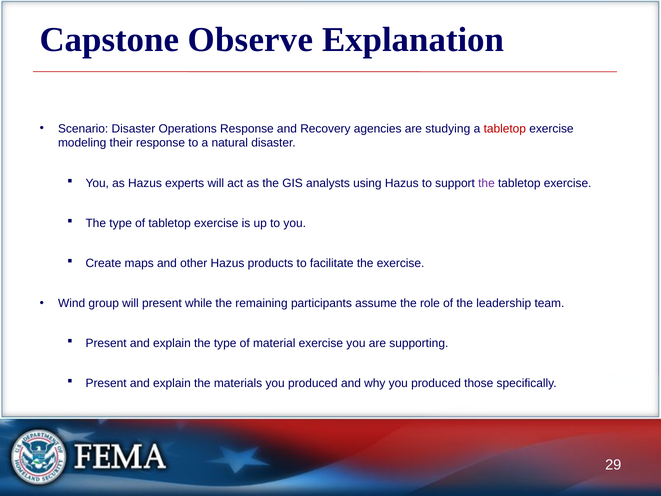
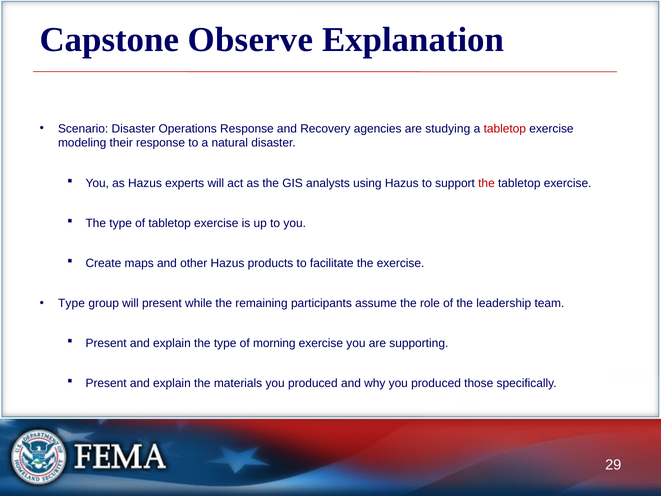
the at (486, 183) colour: purple -> red
Wind at (72, 303): Wind -> Type
material: material -> morning
